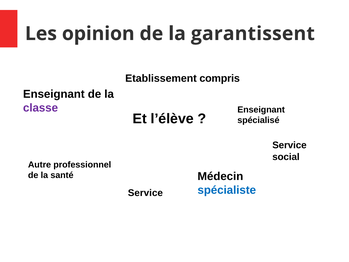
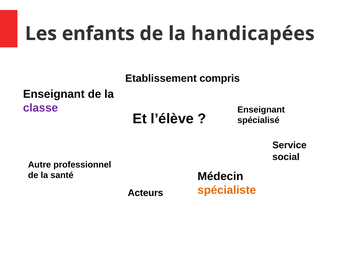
opinion: opinion -> enfants
garantissent: garantissent -> handicapées
spécialiste colour: blue -> orange
Service at (145, 193): Service -> Acteurs
